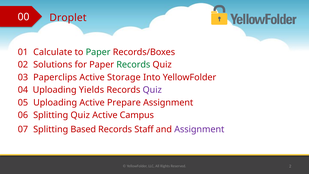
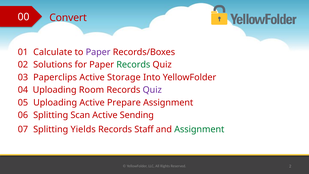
Droplet: Droplet -> Convert
Paper at (98, 52) colour: green -> purple
Yields: Yields -> Room
Splitting Quiz: Quiz -> Scan
Campus: Campus -> Sending
Based: Based -> Yields
Assignment at (199, 129) colour: purple -> green
